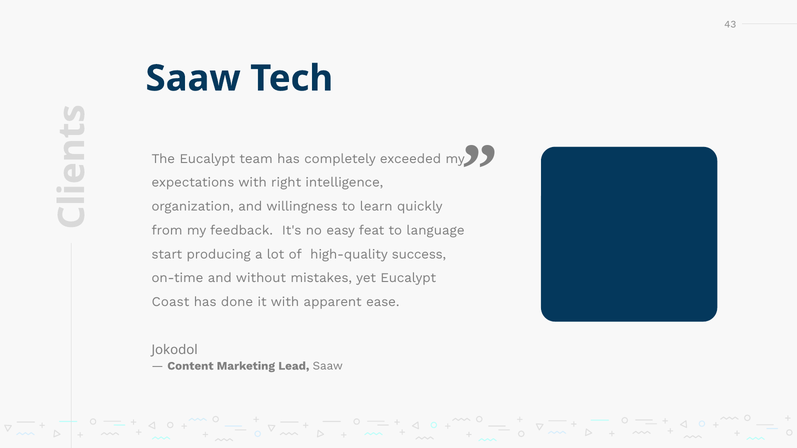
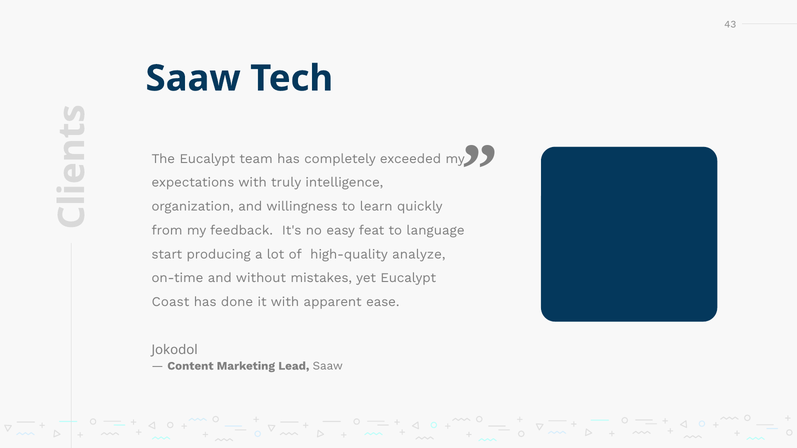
right: right -> truly
success: success -> analyze
